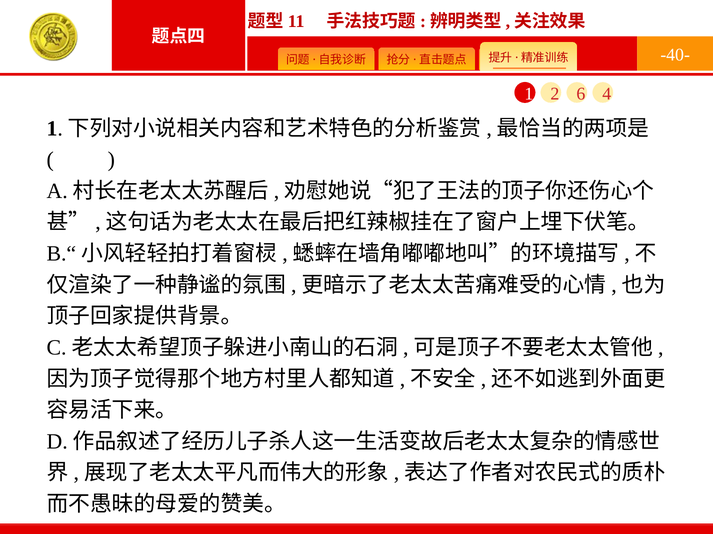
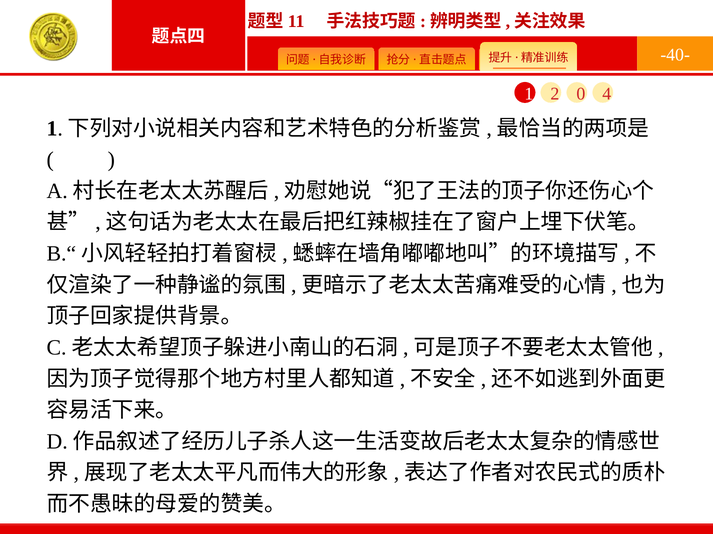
6: 6 -> 0
